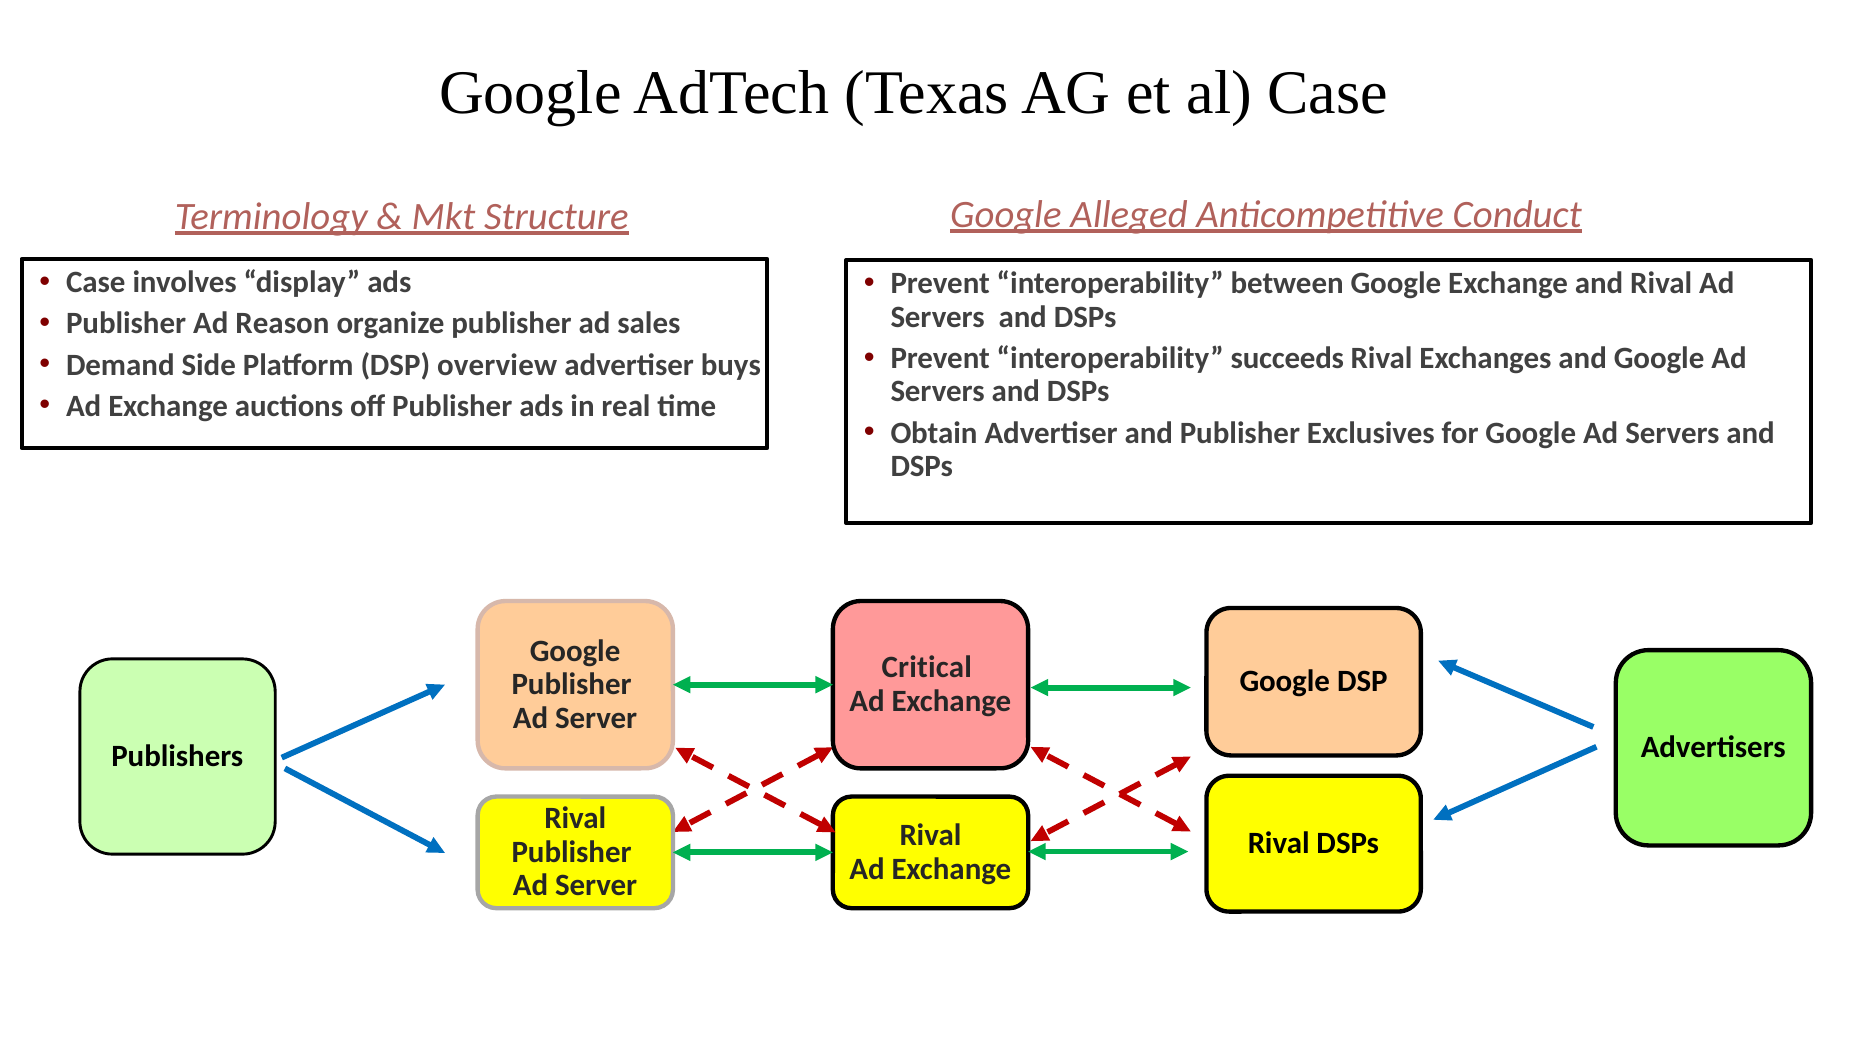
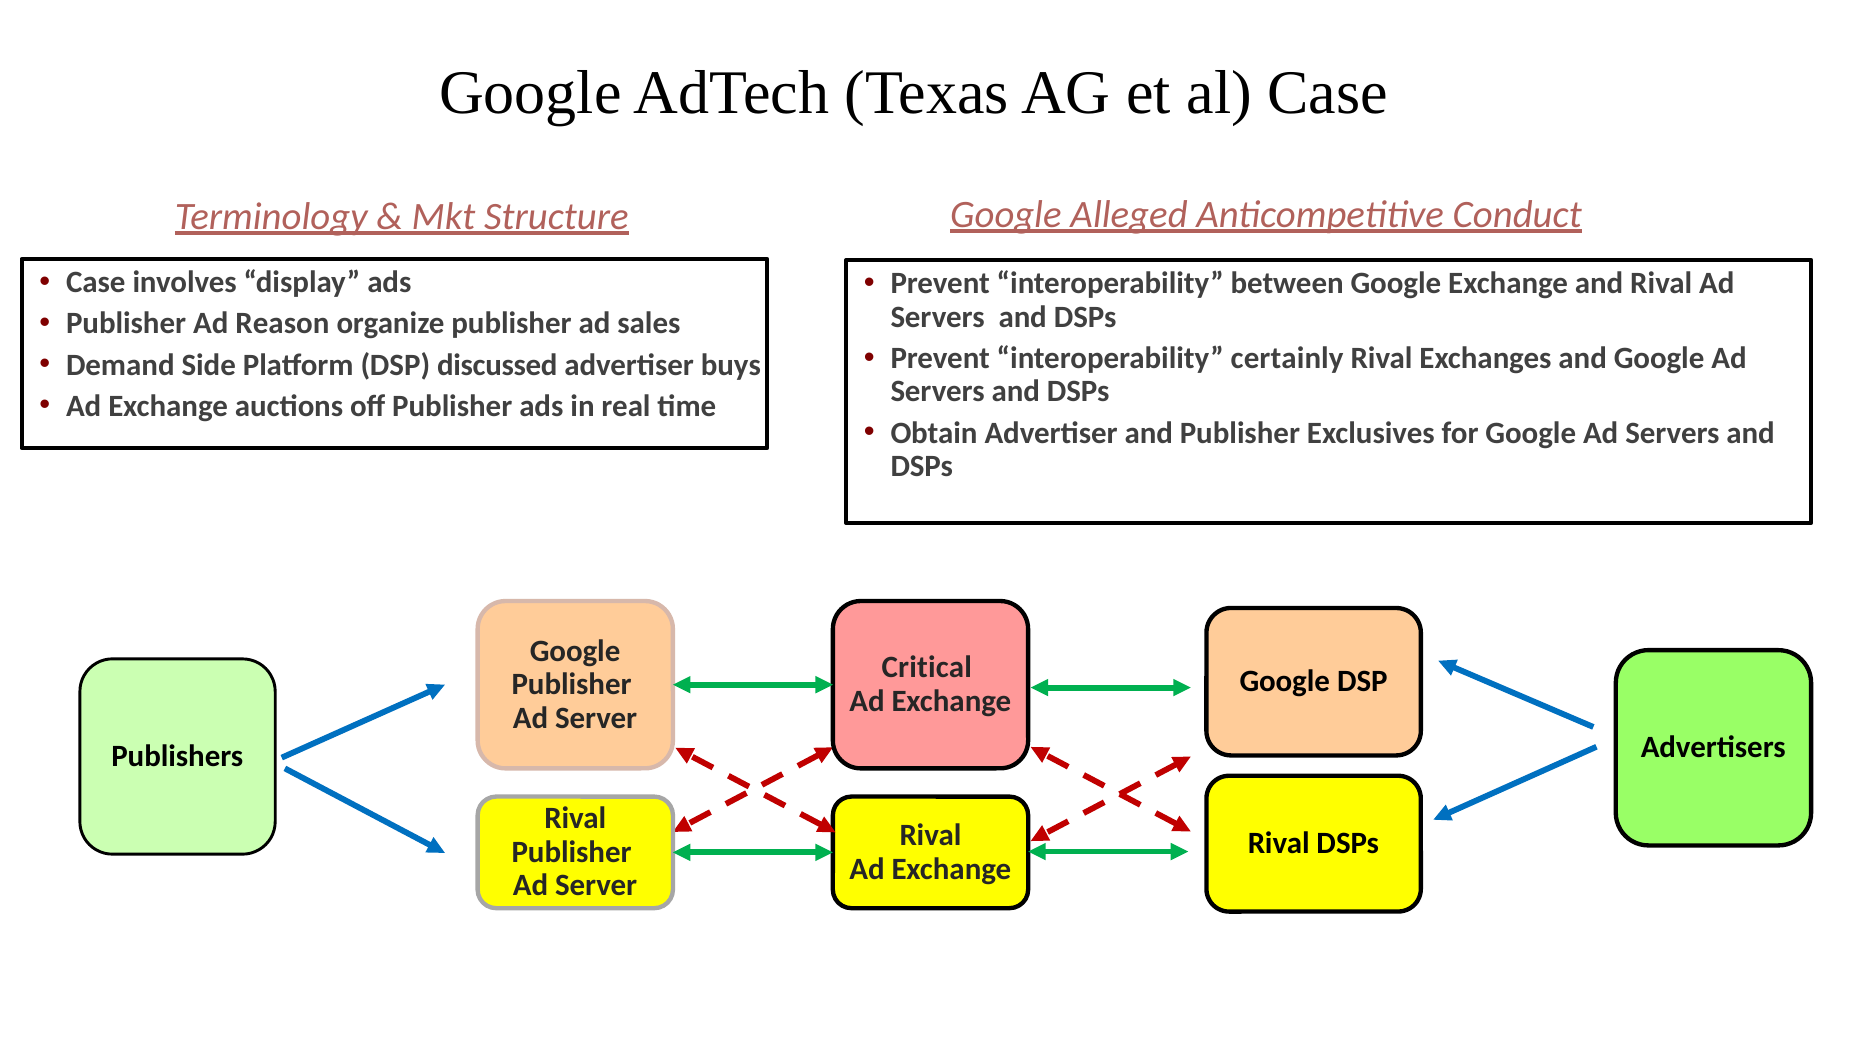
succeeds: succeeds -> certainly
overview: overview -> discussed
